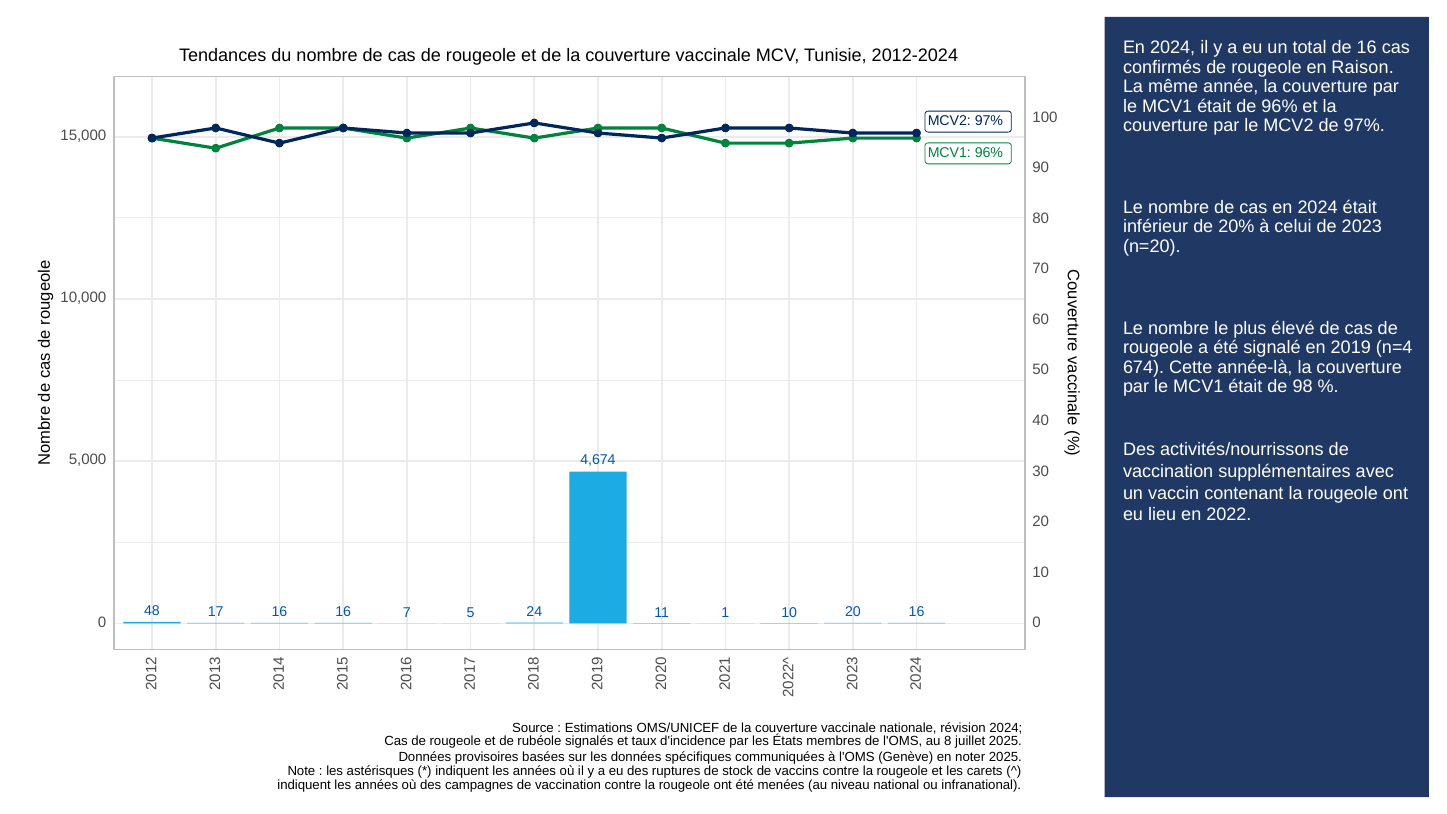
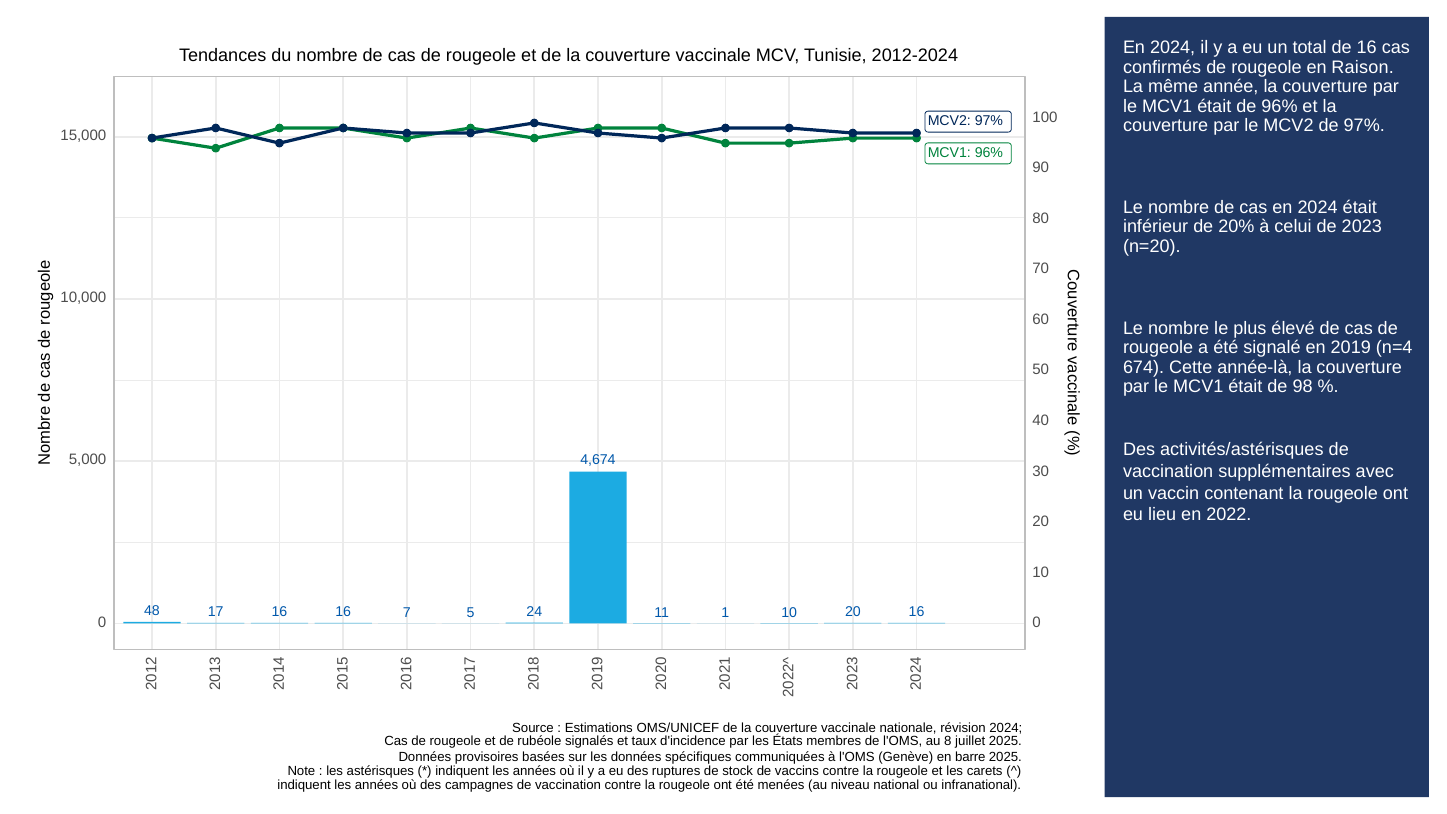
activités/nourrissons: activités/nourrissons -> activités/astérisques
noter: noter -> barre
